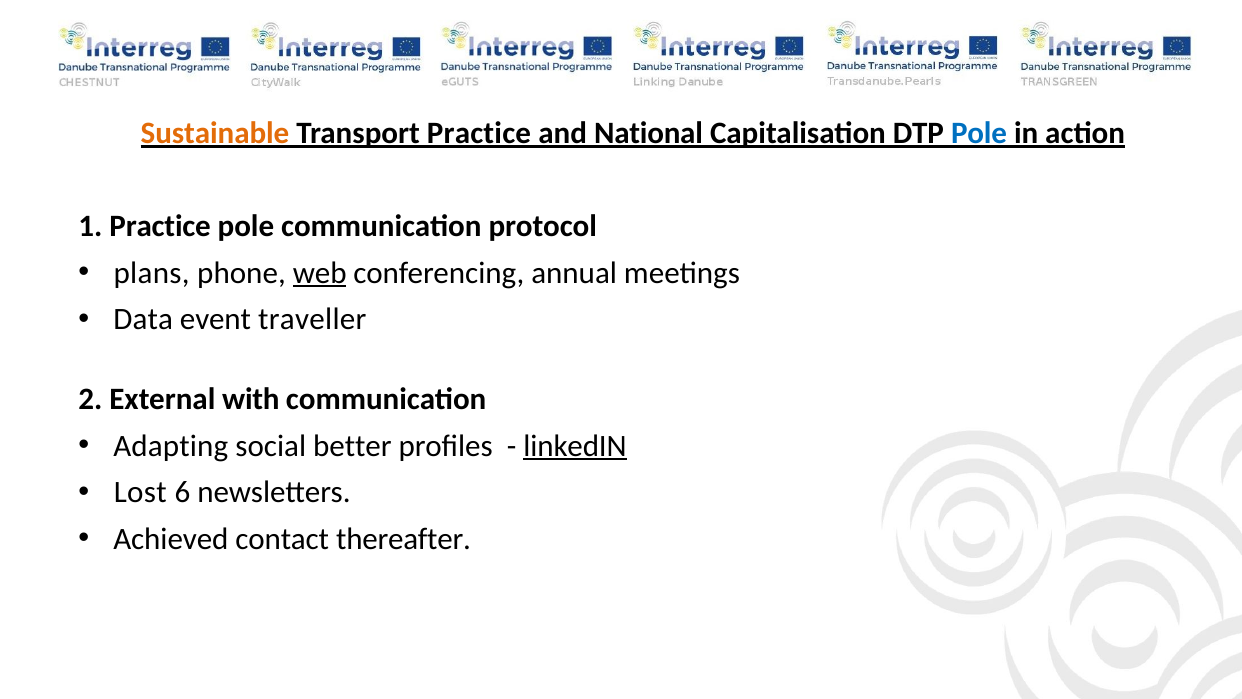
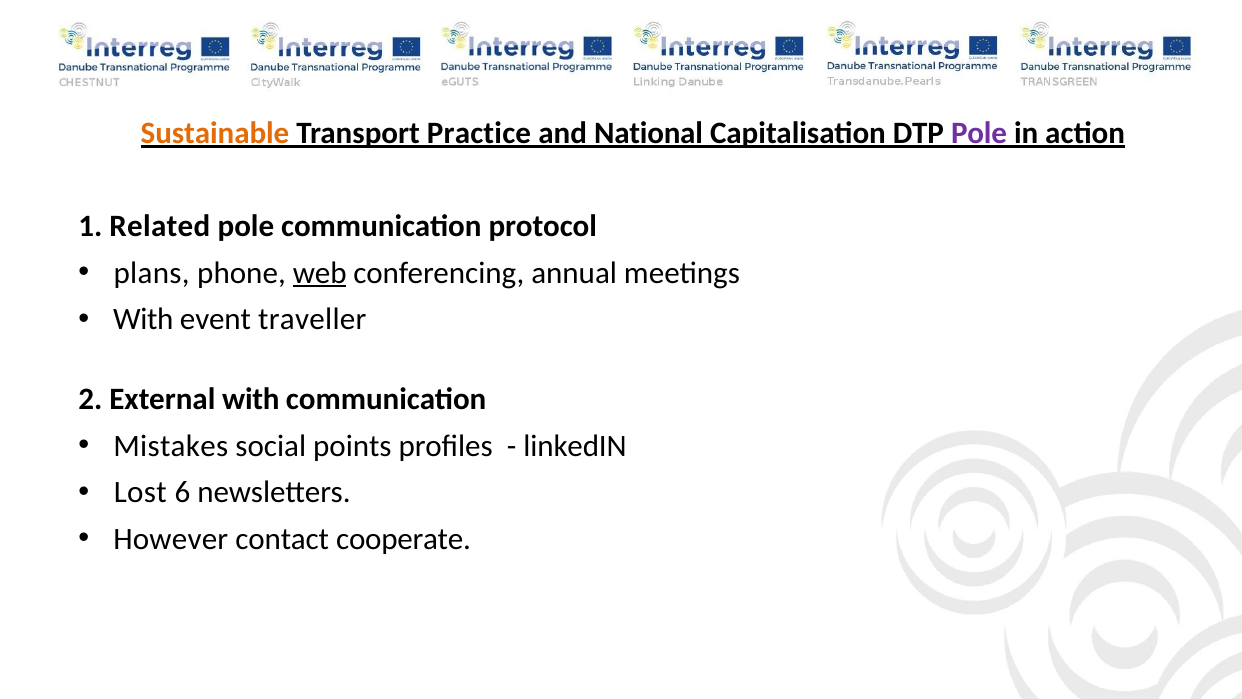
Pole at (979, 133) colour: blue -> purple
1 Practice: Practice -> Related
Data at (143, 319): Data -> With
Adapting: Adapting -> Mistakes
better: better -> points
linkedIN underline: present -> none
Achieved: Achieved -> However
thereafter: thereafter -> cooperate
